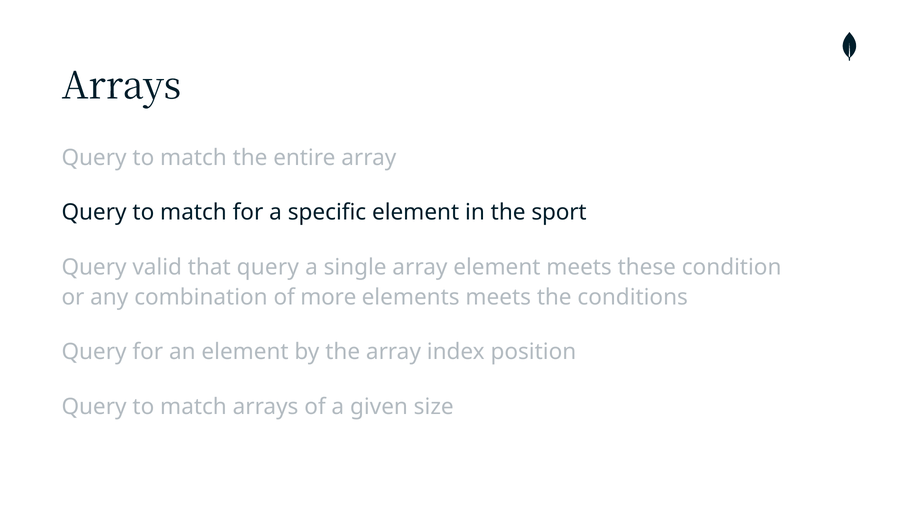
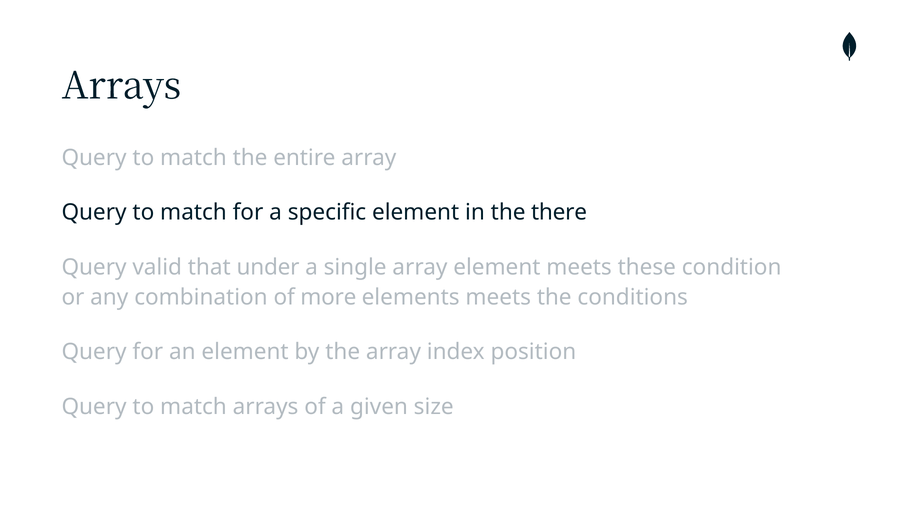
sport: sport -> there
that query: query -> under
